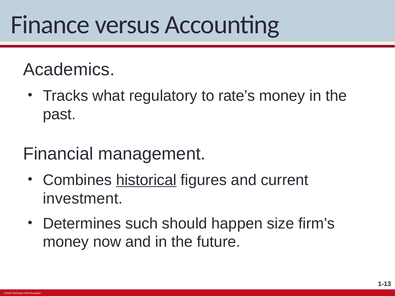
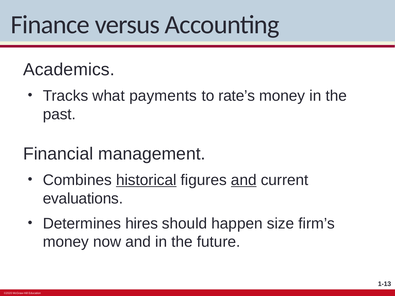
regulatory: regulatory -> payments
and at (244, 180) underline: none -> present
investment: investment -> evaluations
such: such -> hires
